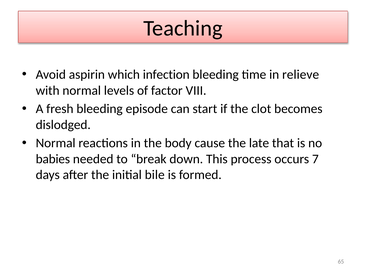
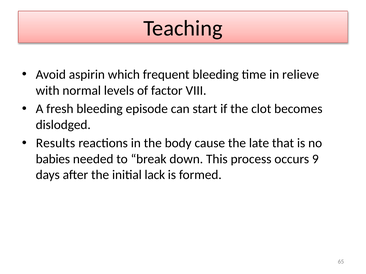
infection: infection -> frequent
Normal at (56, 143): Normal -> Results
7: 7 -> 9
bile: bile -> lack
